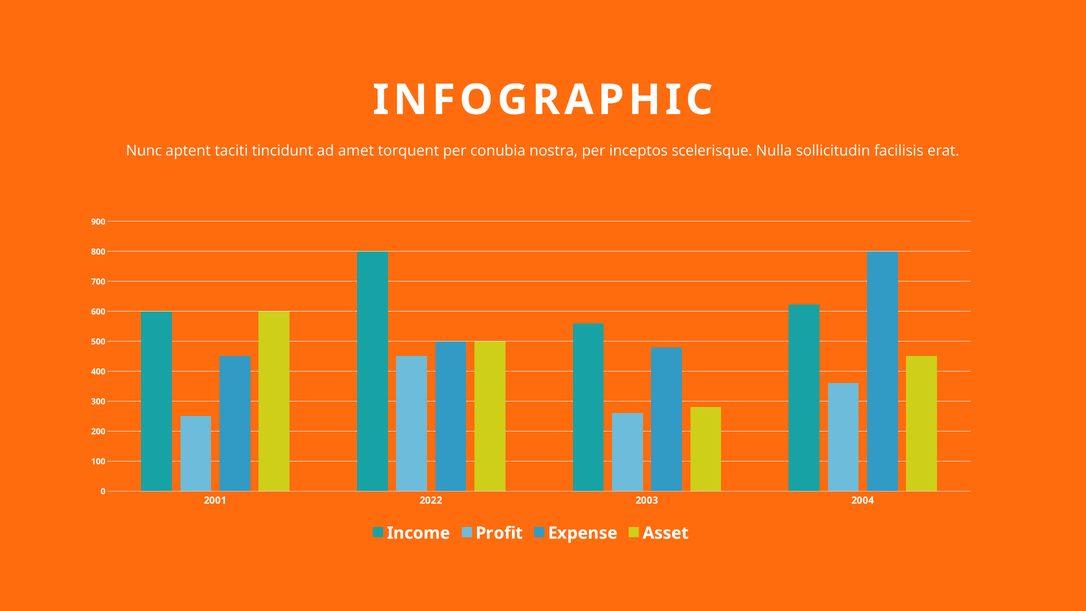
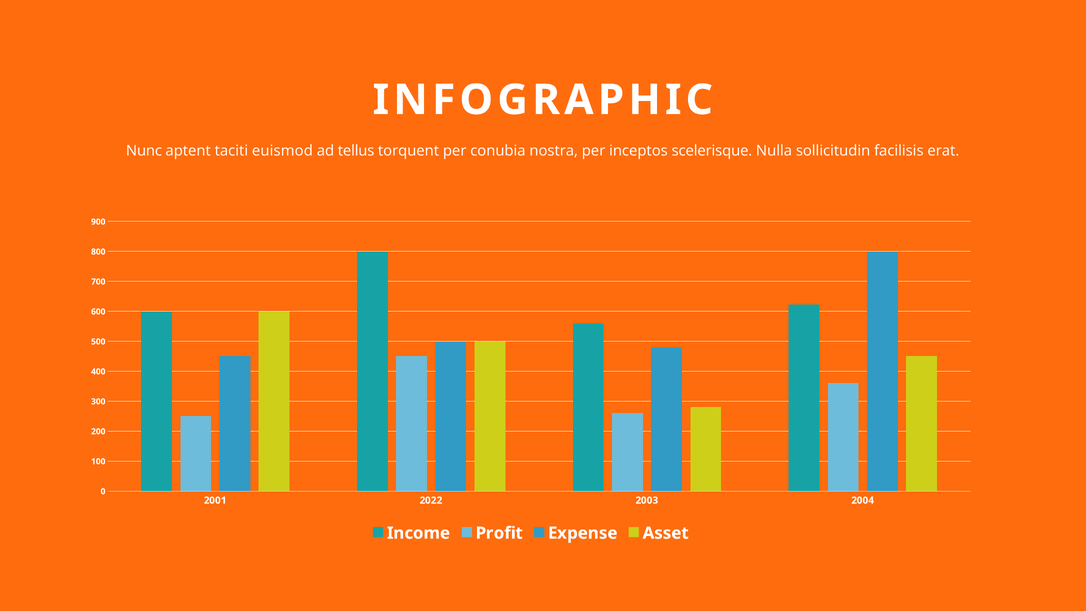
tincidunt: tincidunt -> euismod
amet: amet -> tellus
